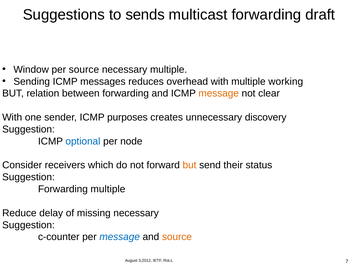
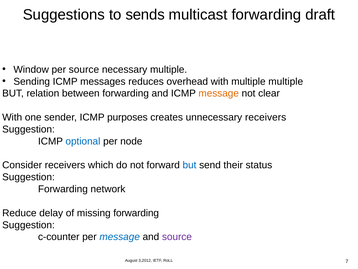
multiple working: working -> multiple
unnecessary discovery: discovery -> receivers
but at (189, 165) colour: orange -> blue
Forwarding multiple: multiple -> network
missing necessary: necessary -> forwarding
source at (177, 237) colour: orange -> purple
